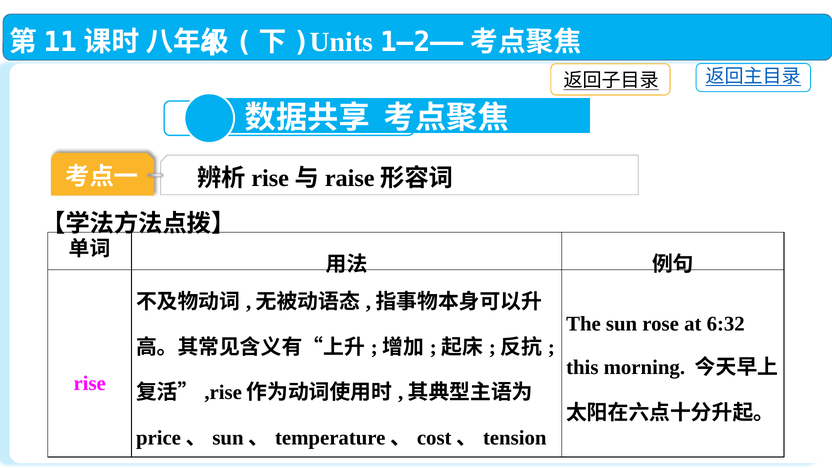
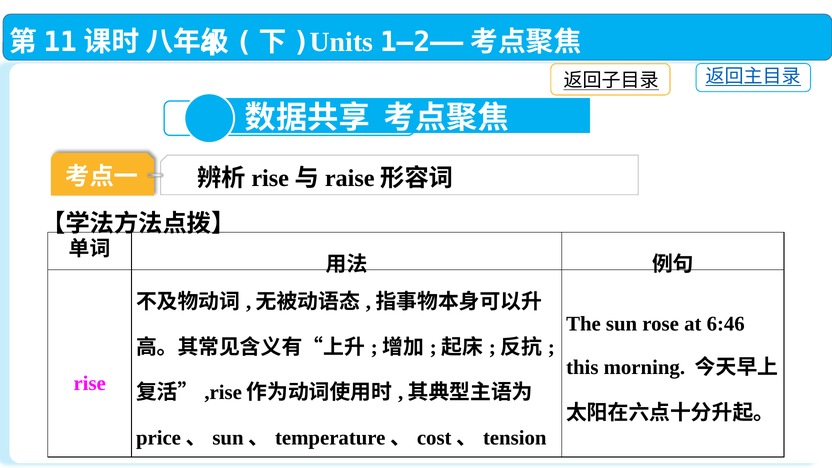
6:32: 6:32 -> 6:46
